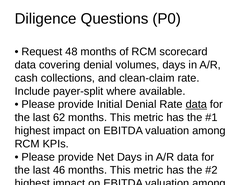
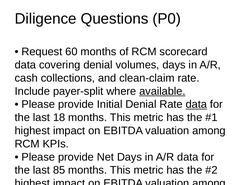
48: 48 -> 60
available underline: none -> present
62: 62 -> 18
46: 46 -> 85
